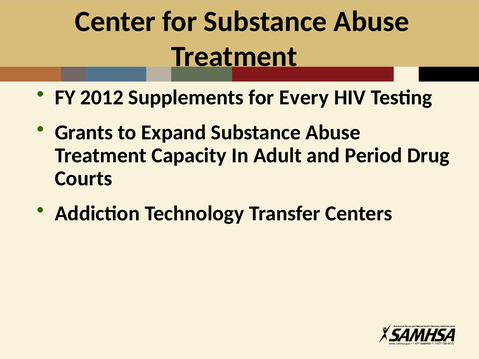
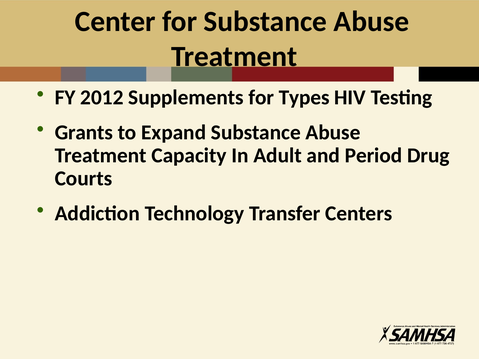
Every: Every -> Types
